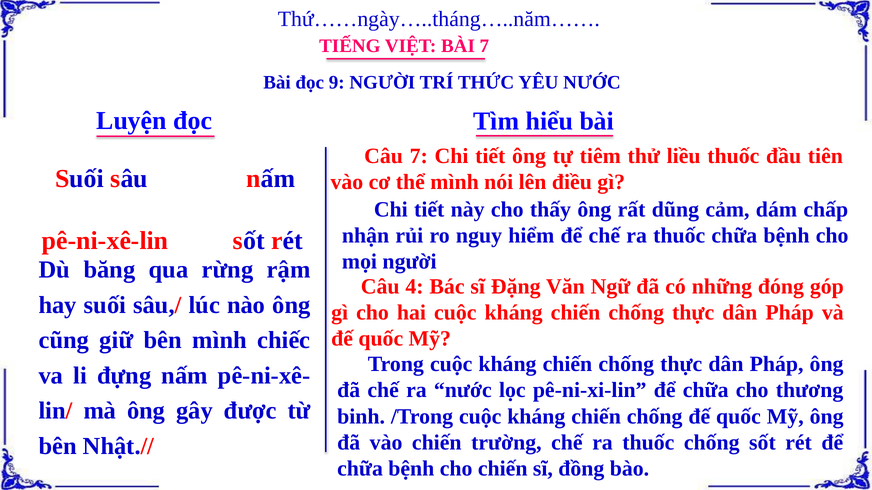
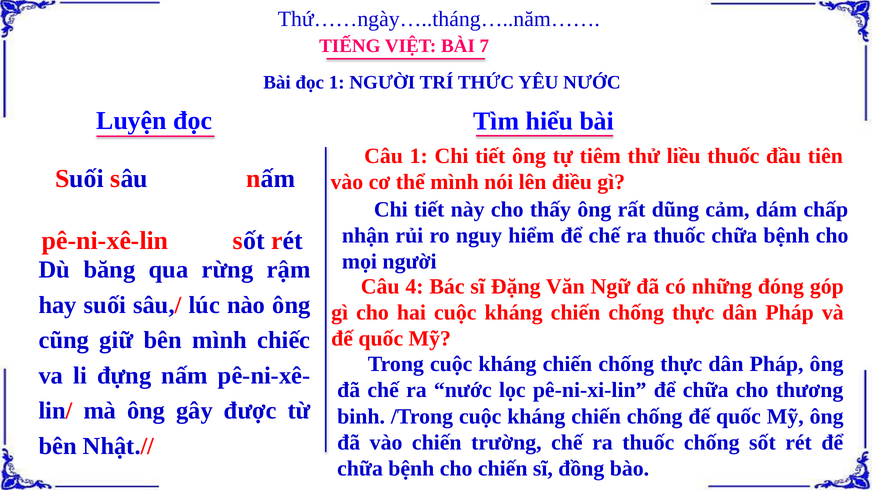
đọc 9: 9 -> 1
Câu 7: 7 -> 1
